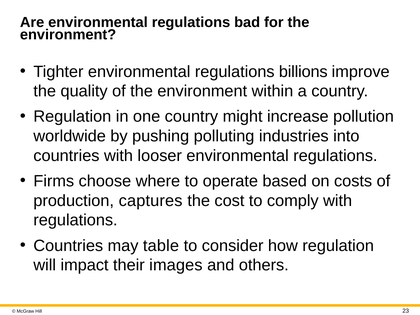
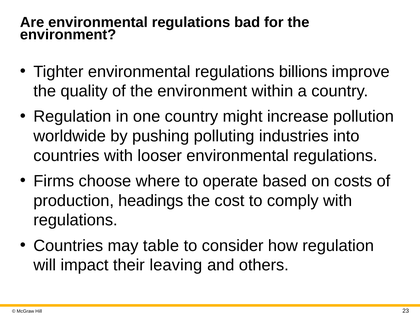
captures: captures -> headings
images: images -> leaving
